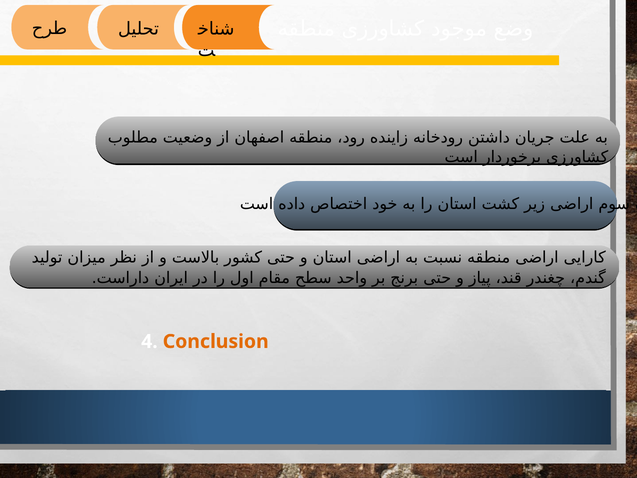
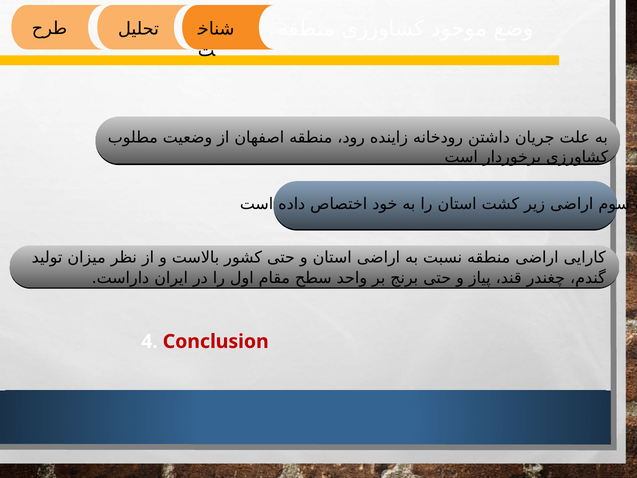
Conclusion colour: orange -> red
